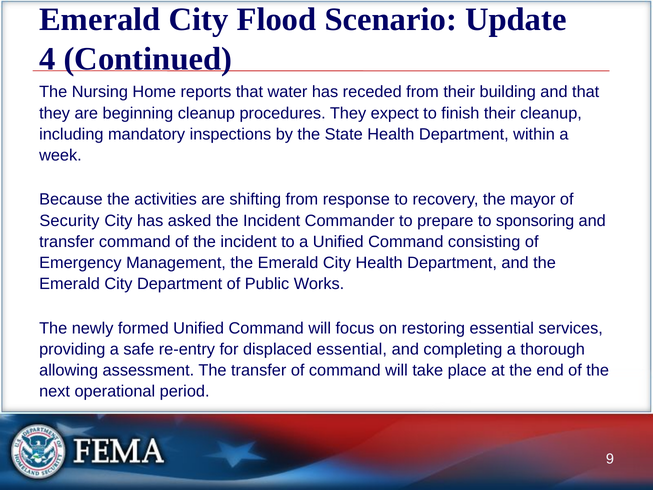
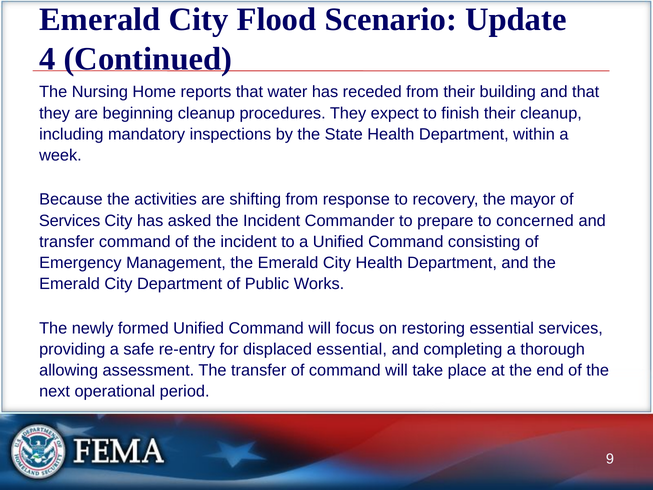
Security at (69, 221): Security -> Services
sponsoring: sponsoring -> concerned
